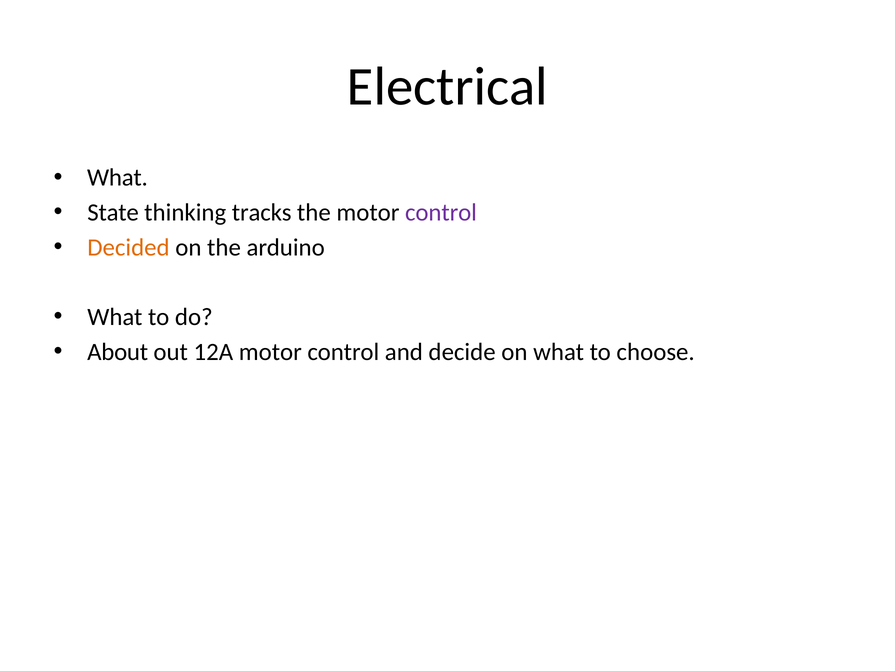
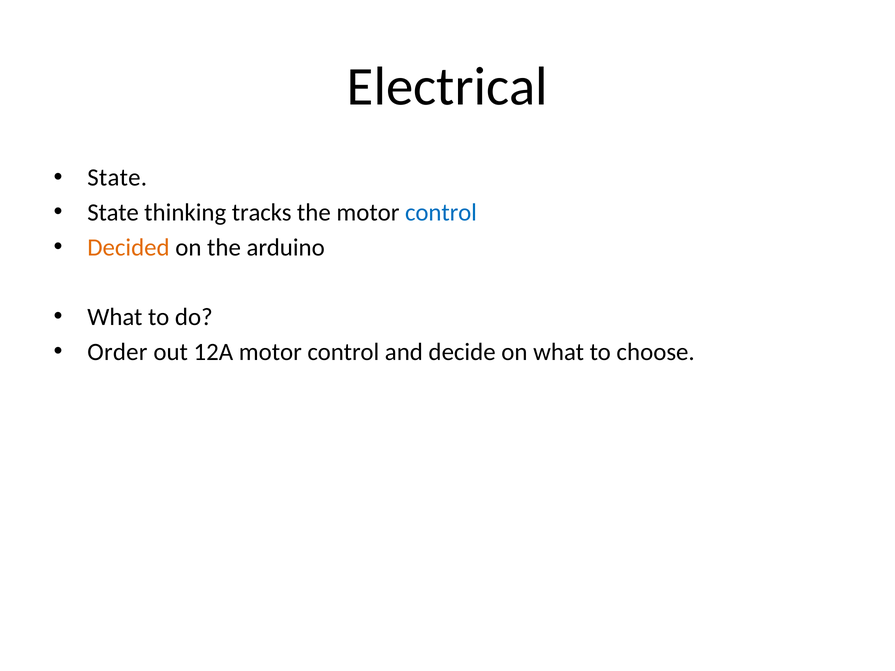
What at (117, 178): What -> State
control at (441, 213) colour: purple -> blue
About: About -> Order
